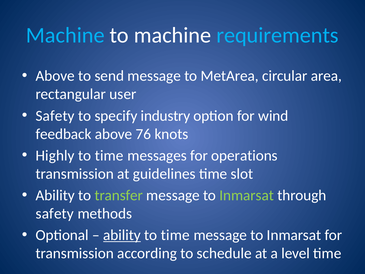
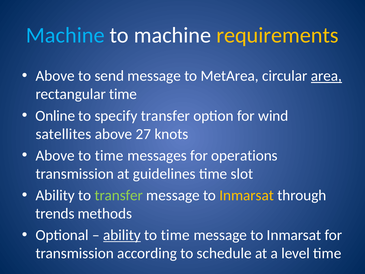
requirements colour: light blue -> yellow
area underline: none -> present
rectangular user: user -> time
Safety at (55, 116): Safety -> Online
specify industry: industry -> transfer
feedback: feedback -> satellites
76: 76 -> 27
Highly at (55, 155): Highly -> Above
Inmarsat at (247, 195) colour: light green -> yellow
safety at (55, 213): safety -> trends
